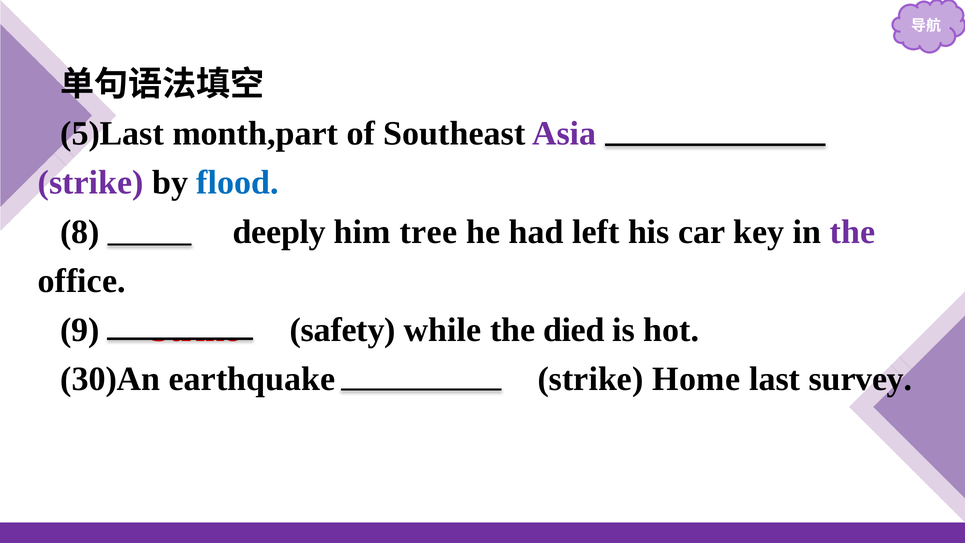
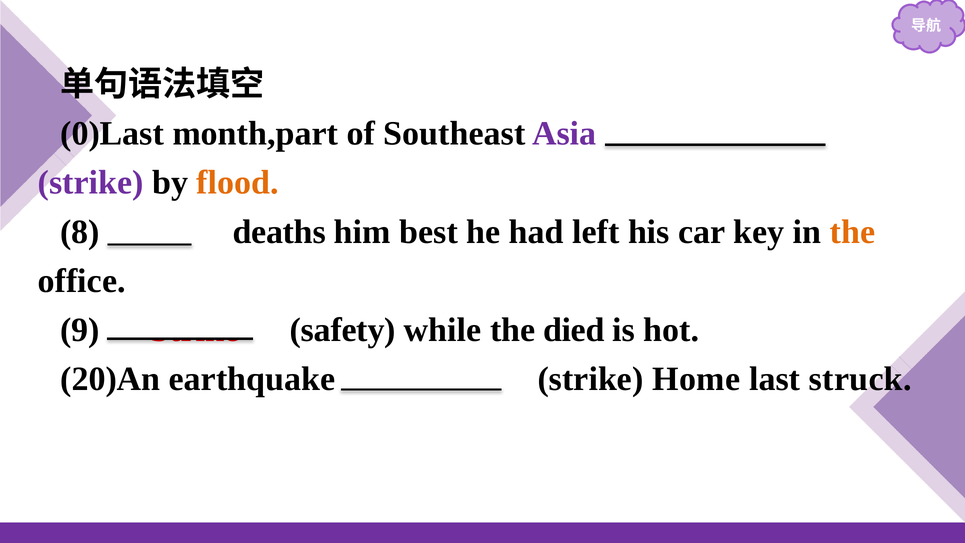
5)Last: 5)Last -> 0)Last
flood colour: blue -> orange
deeply: deeply -> deaths
tree: tree -> best
the at (852, 232) colour: purple -> orange
30)An: 30)An -> 20)An
last survey: survey -> struck
